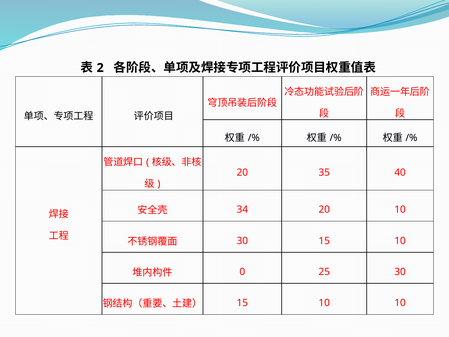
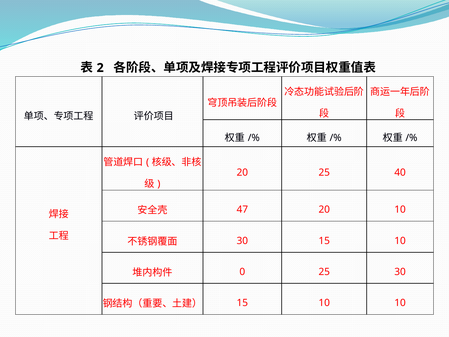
20 35: 35 -> 25
34: 34 -> 47
